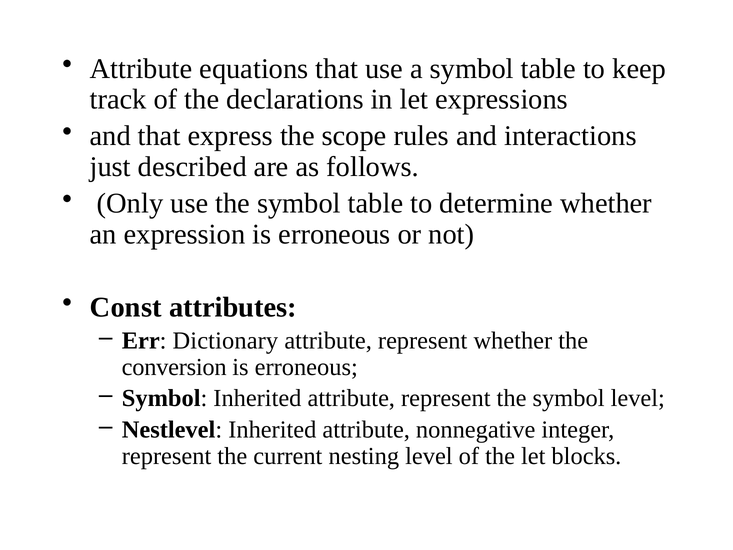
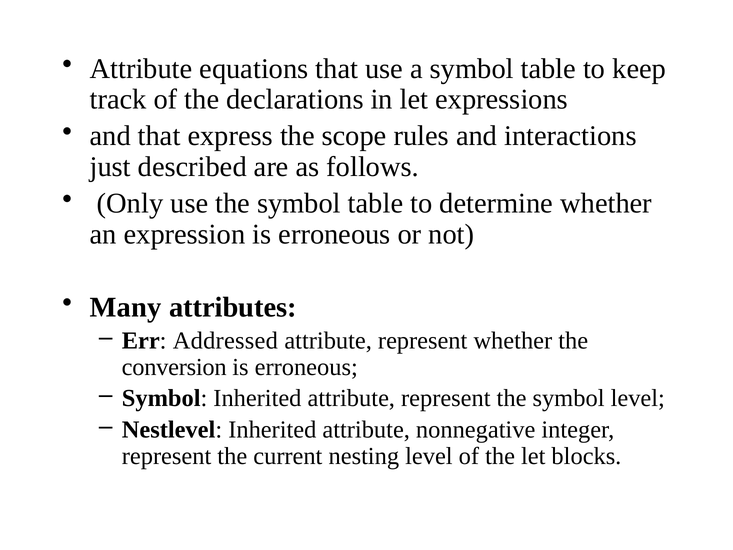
Const: Const -> Many
Dictionary: Dictionary -> Addressed
